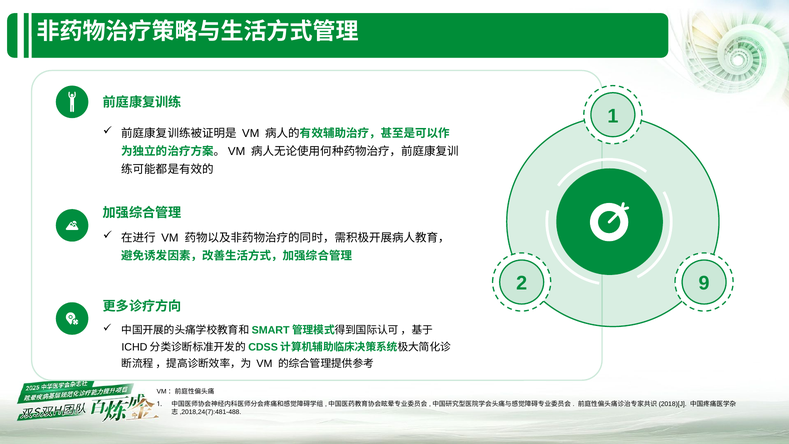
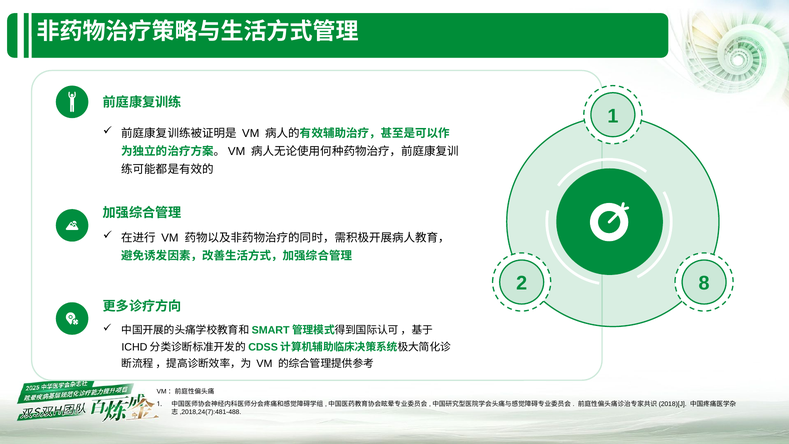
9: 9 -> 8
